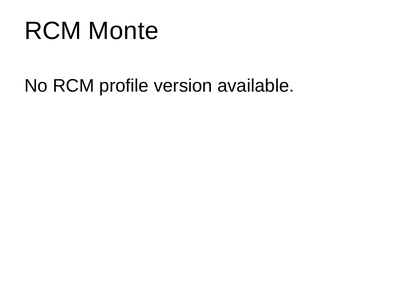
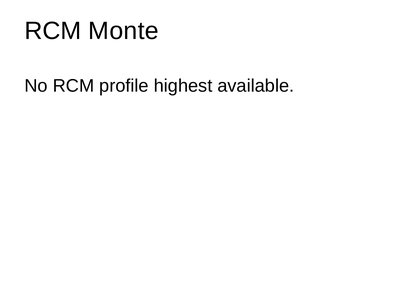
version: version -> highest
